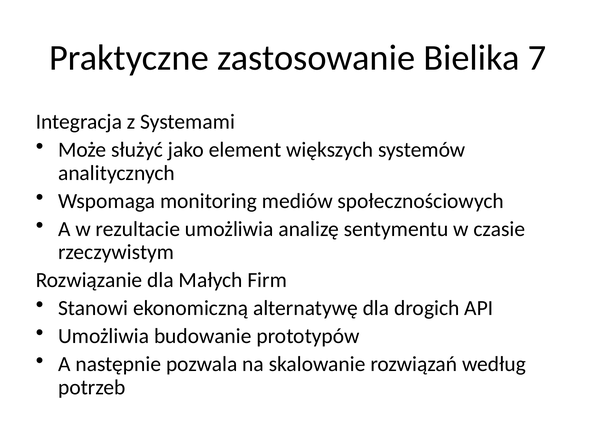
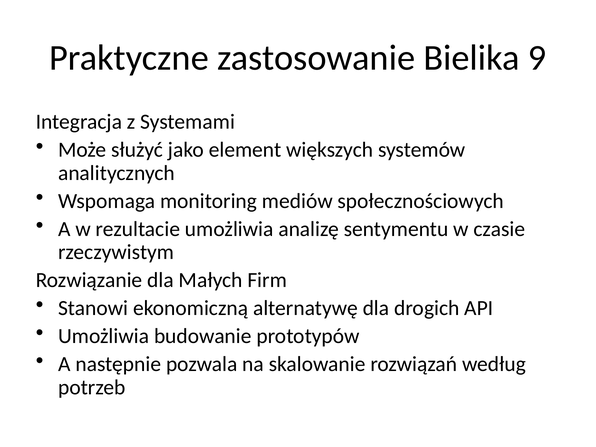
7: 7 -> 9
